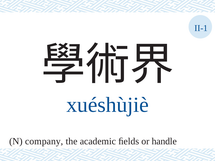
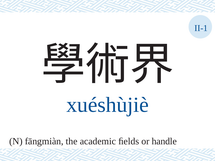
company: company -> fāngmiàn
